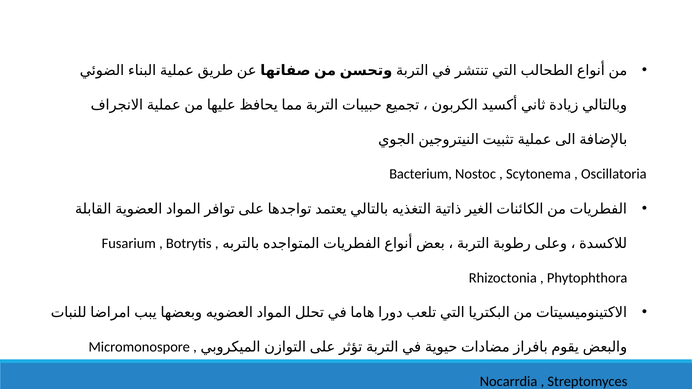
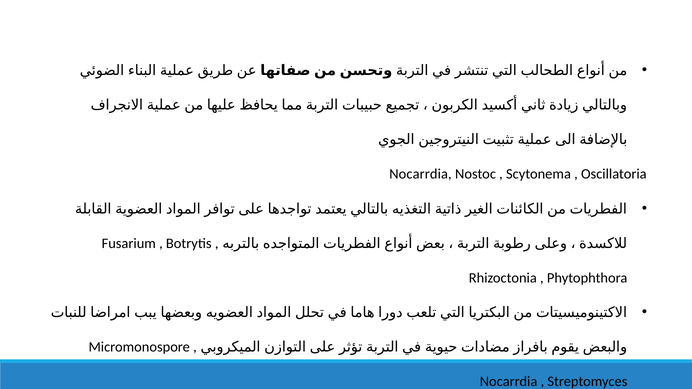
Bacterium at (421, 174): Bacterium -> Nocarrdia
